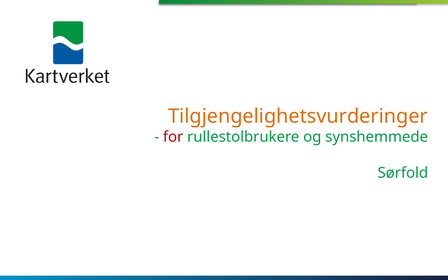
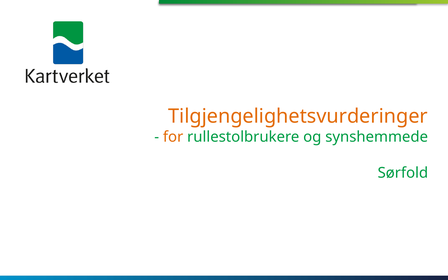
for colour: red -> orange
